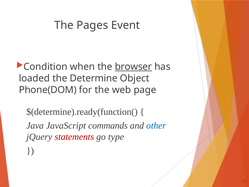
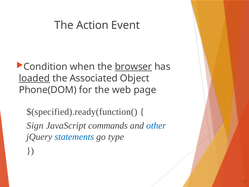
Pages: Pages -> Action
loaded underline: none -> present
Determine: Determine -> Associated
$(determine).ready(function(: $(determine).ready(function( -> $(specified).ready(function(
Java: Java -> Sign
statements colour: red -> blue
